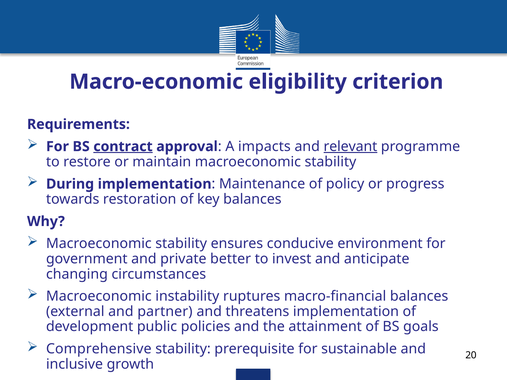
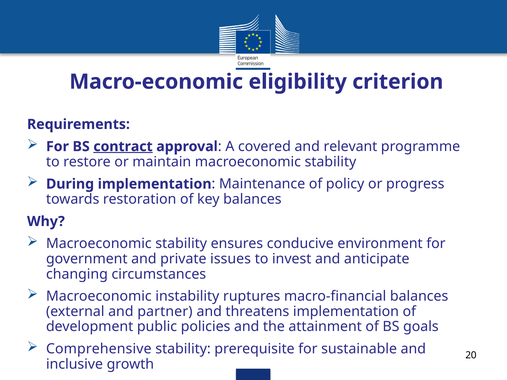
impacts: impacts -> covered
relevant underline: present -> none
better: better -> issues
